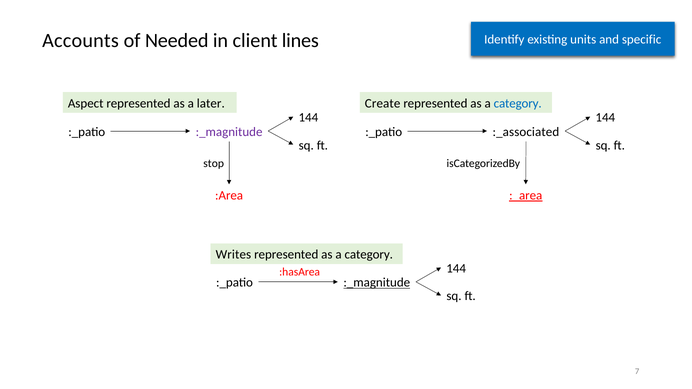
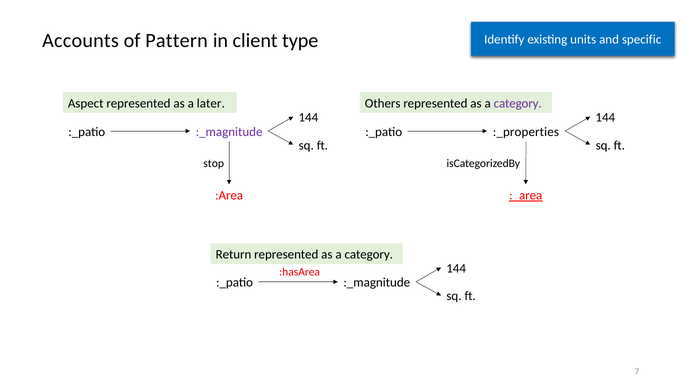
Needed: Needed -> Pattern
lines: lines -> type
Create: Create -> Others
category at (518, 103) colour: blue -> purple
:_associated: :_associated -> :_properties
Writes: Writes -> Return
:_magnitude at (377, 283) underline: present -> none
